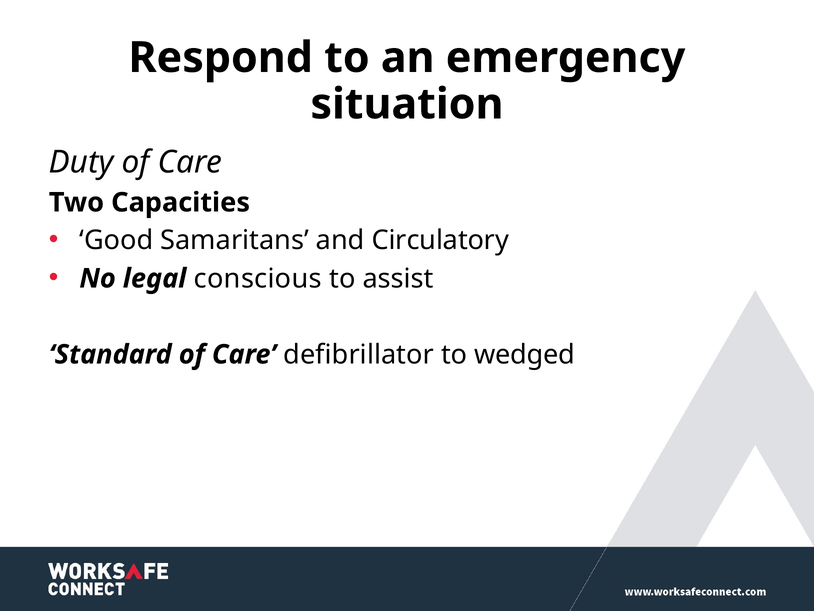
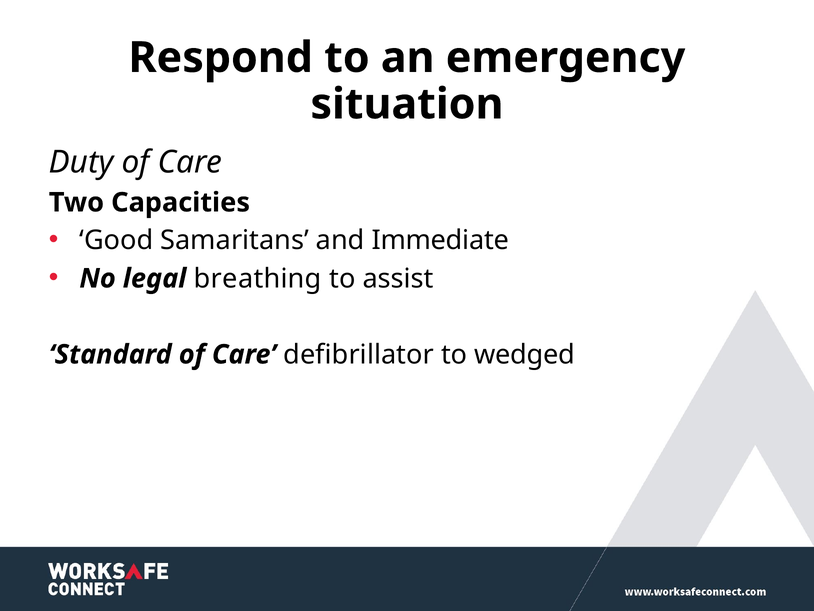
Circulatory: Circulatory -> Immediate
conscious: conscious -> breathing
